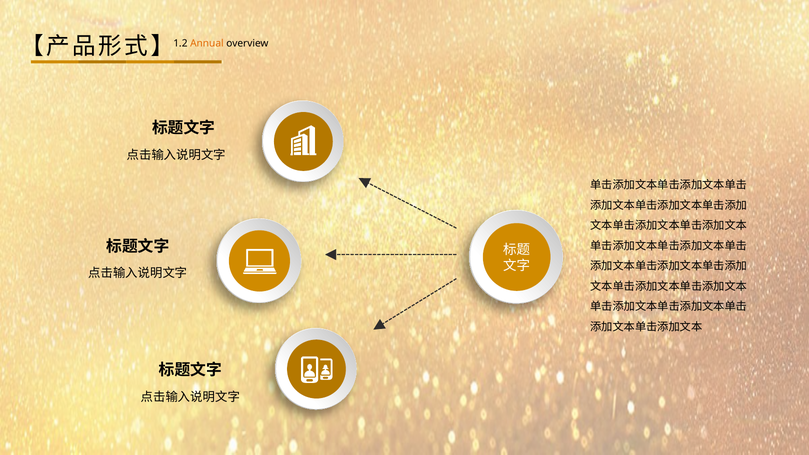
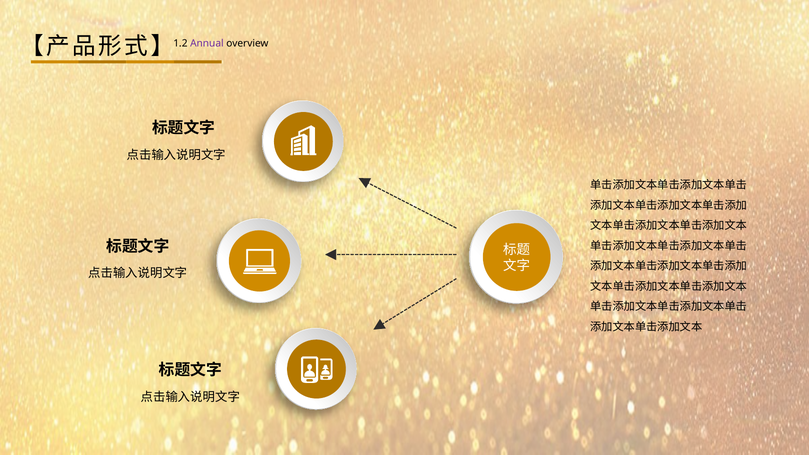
Annual colour: orange -> purple
